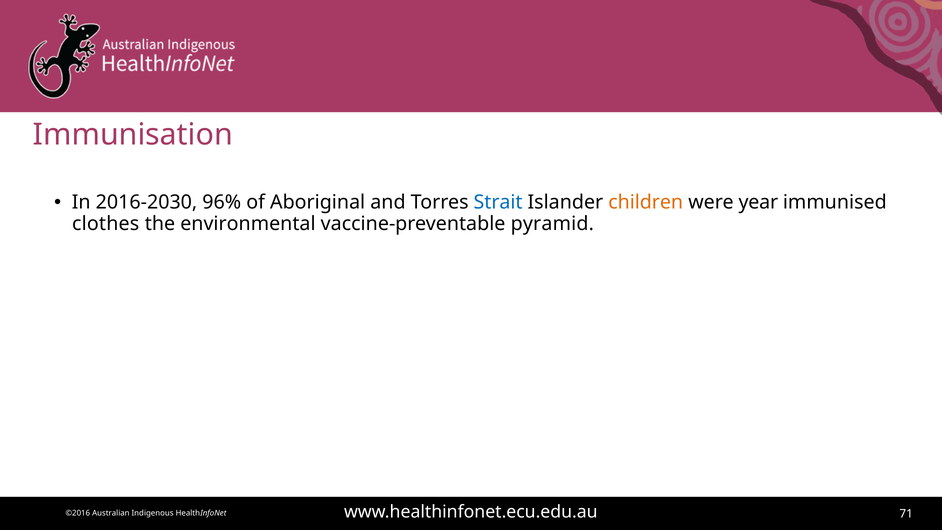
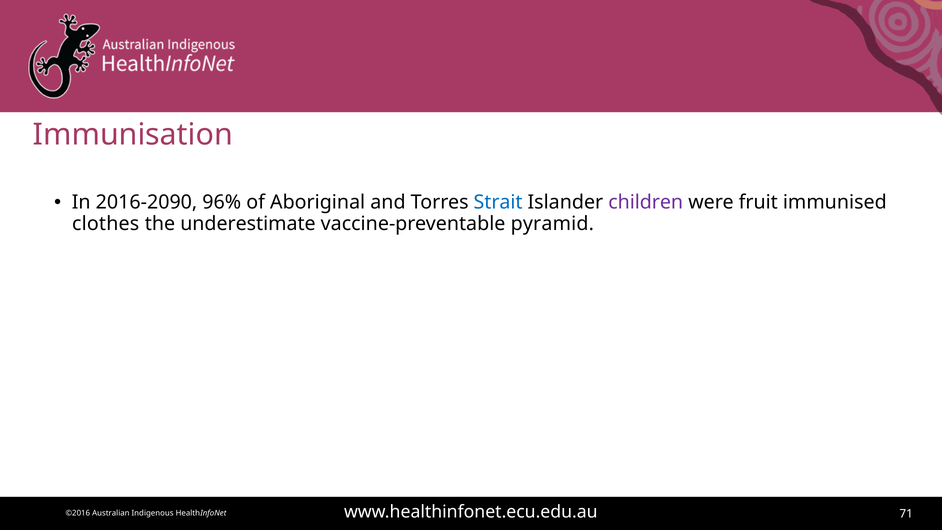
2016-2030: 2016-2030 -> 2016-2090
children colour: orange -> purple
year: year -> fruit
environmental: environmental -> underestimate
